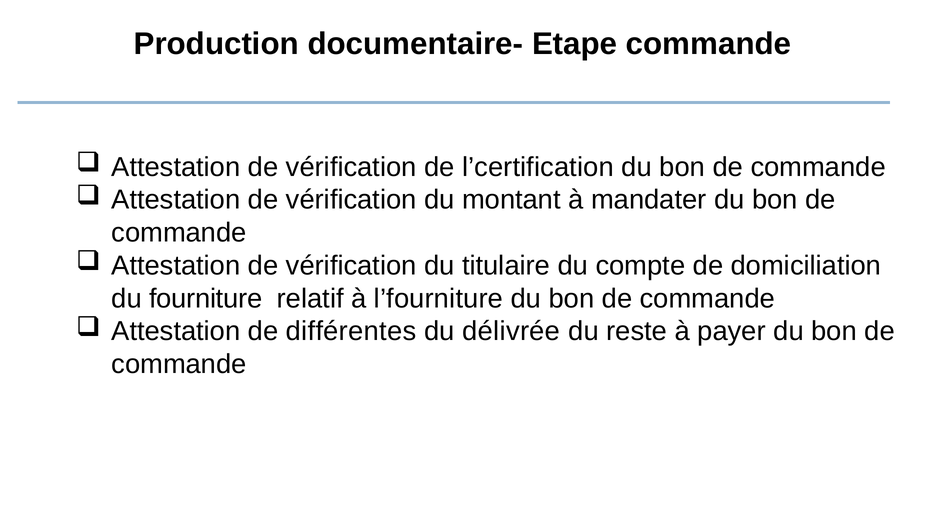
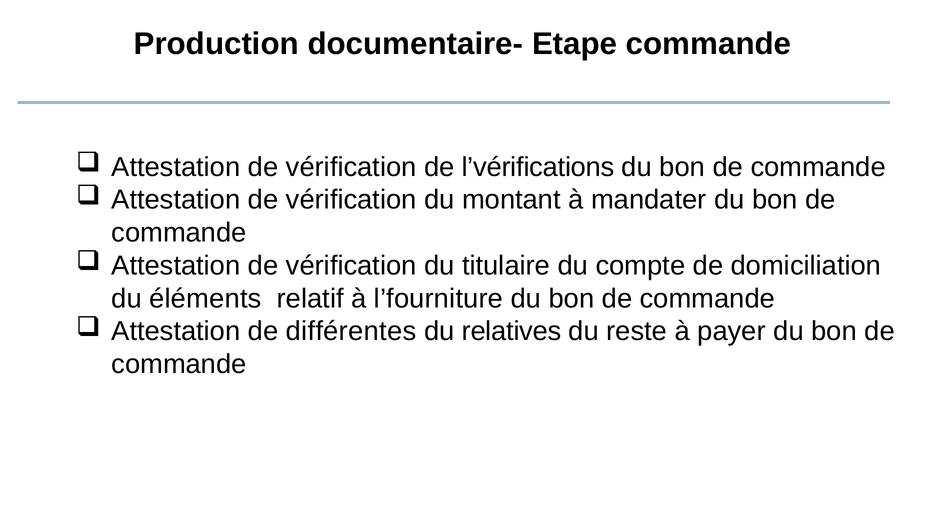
l’certification: l’certification -> l’vérifications
fourniture: fourniture -> éléments
délivrée: délivrée -> relatives
